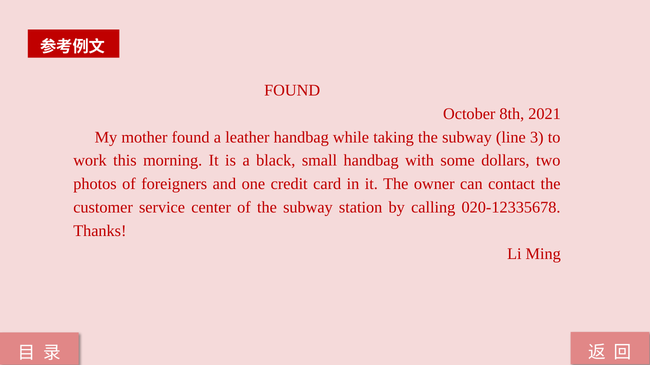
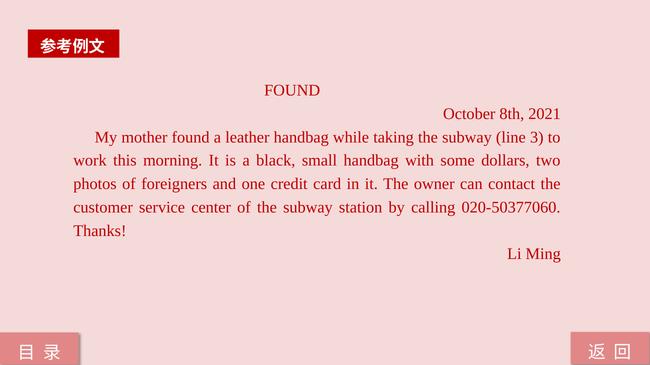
020-12335678: 020-12335678 -> 020-50377060
